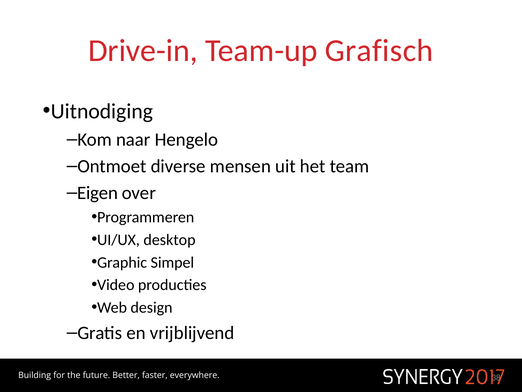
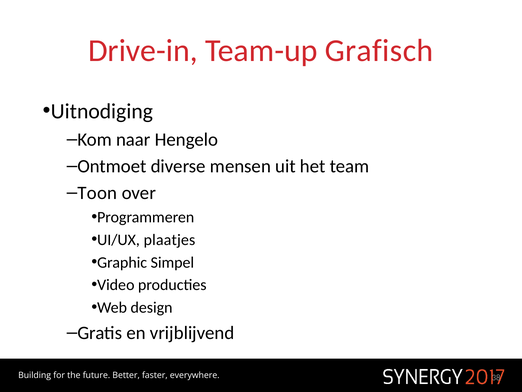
Eigen: Eigen -> Toon
desktop: desktop -> plaatjes
